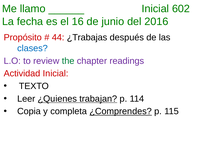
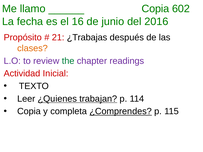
Inicial at (155, 9): Inicial -> Copia
44: 44 -> 21
clases colour: blue -> orange
